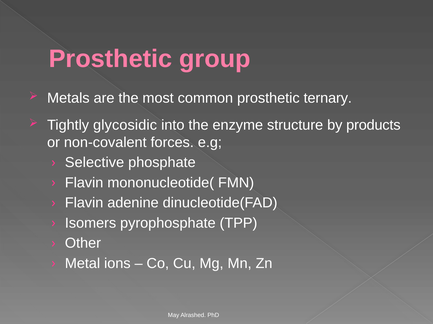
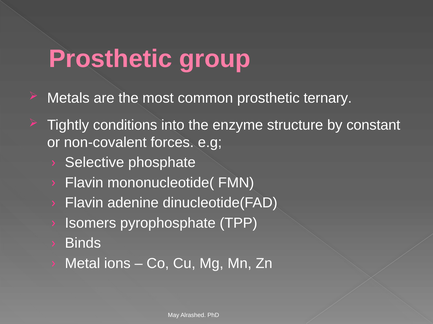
glycosidic: glycosidic -> conditions
products: products -> constant
Other: Other -> Binds
